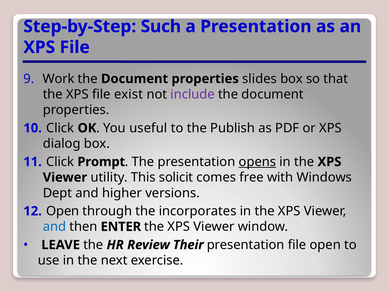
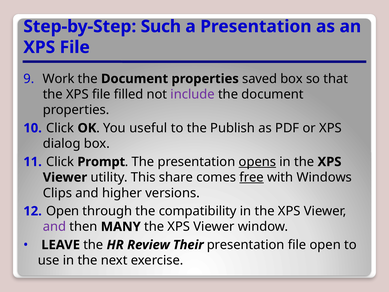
slides: slides -> saved
exist: exist -> filled
solicit: solicit -> share
free underline: none -> present
Dept: Dept -> Clips
incorporates: incorporates -> compatibility
and at (54, 227) colour: blue -> purple
ENTER: ENTER -> MANY
